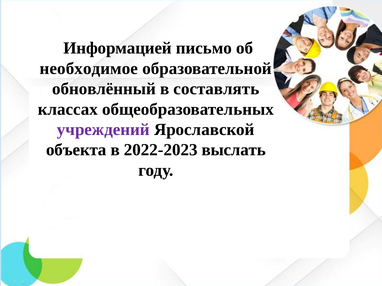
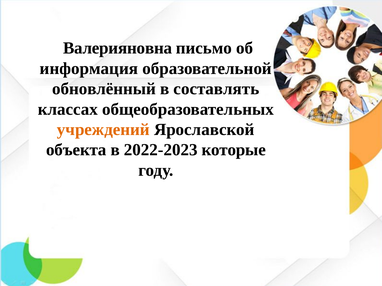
Информацией: Информацией -> Валерияновна
необходимое: необходимое -> информация
учреждений colour: purple -> orange
выслать: выслать -> которые
